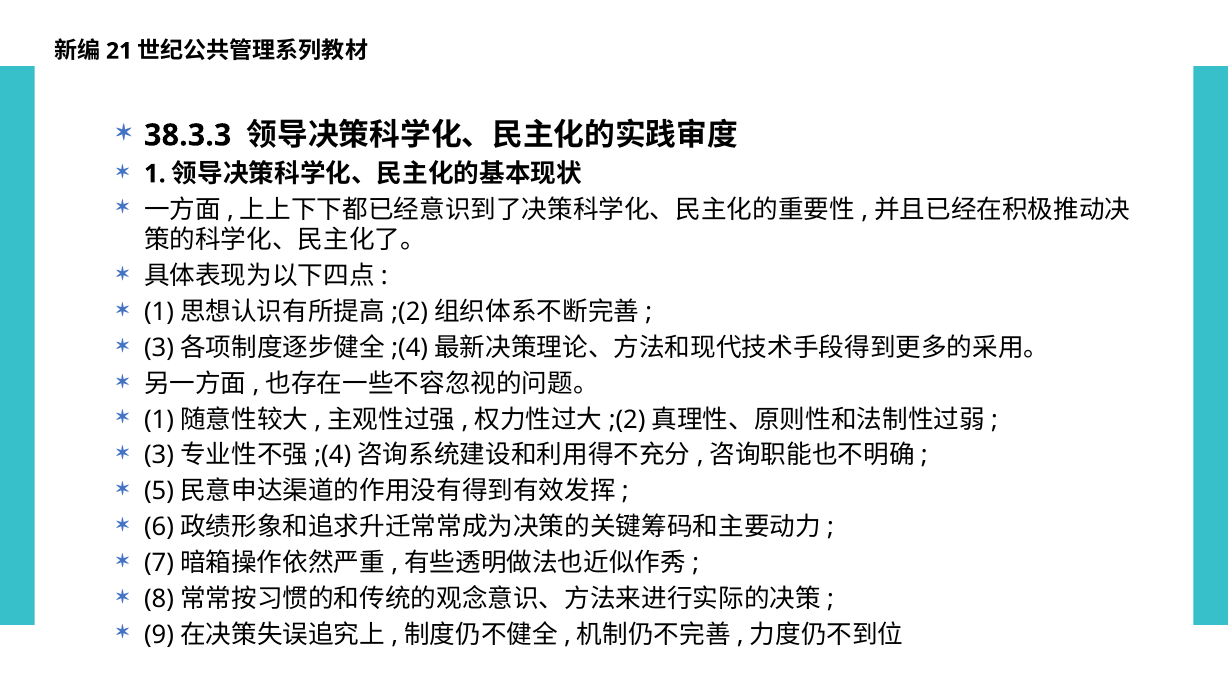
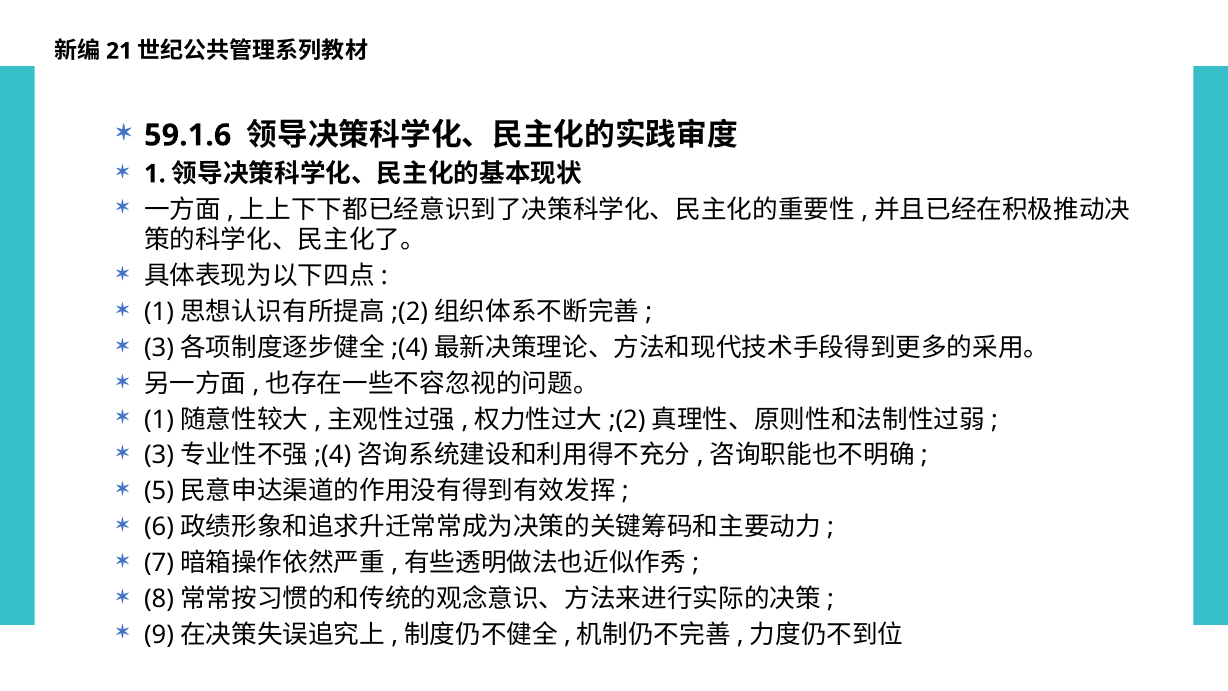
38.3.3: 38.3.3 -> 59.1.6
